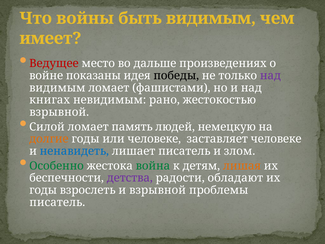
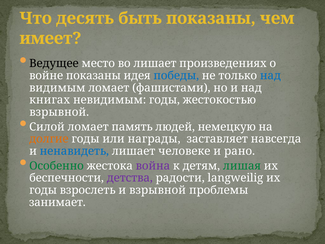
войны: войны -> десять
быть видимым: видимым -> показаны
Ведущее colour: red -> black
во дальше: дальше -> лишает
победы colour: black -> blue
над at (270, 76) colour: purple -> blue
невидимым рано: рано -> годы
или человеке: человеке -> награды
заставляет человеке: человеке -> навсегда
лишает писатель: писатель -> человеке
злом: злом -> рано
война colour: green -> purple
лишая colour: orange -> green
обладают: обладают -> langweilig
писатель at (57, 202): писатель -> занимает
